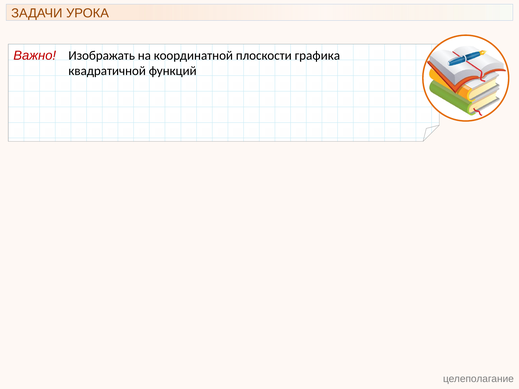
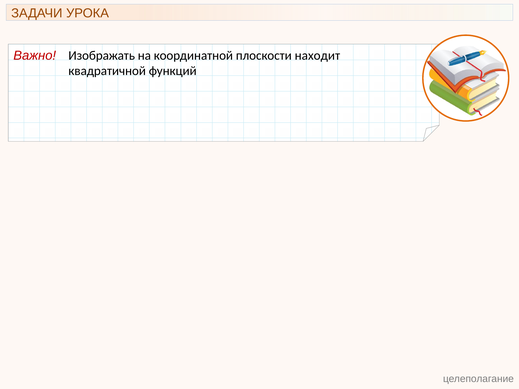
графика: графика -> находит
